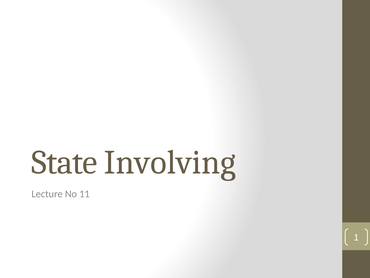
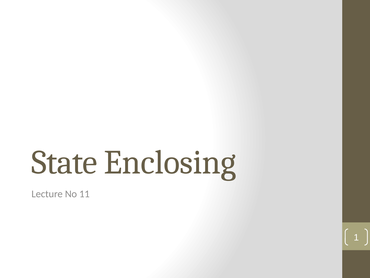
Involving: Involving -> Enclosing
